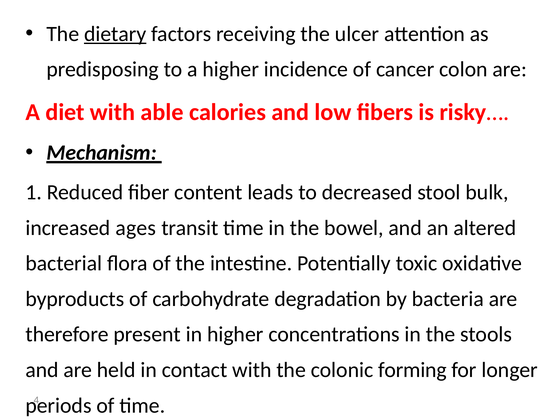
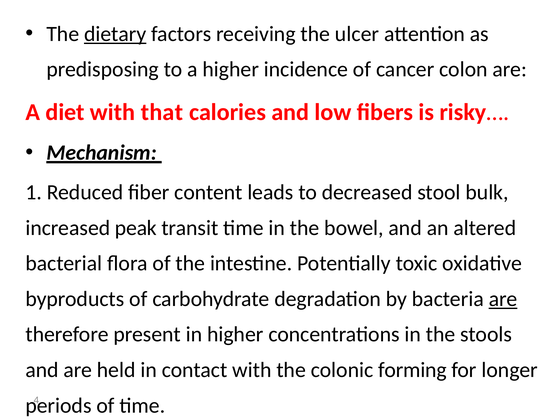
able: able -> that
ages: ages -> peak
are at (503, 299) underline: none -> present
